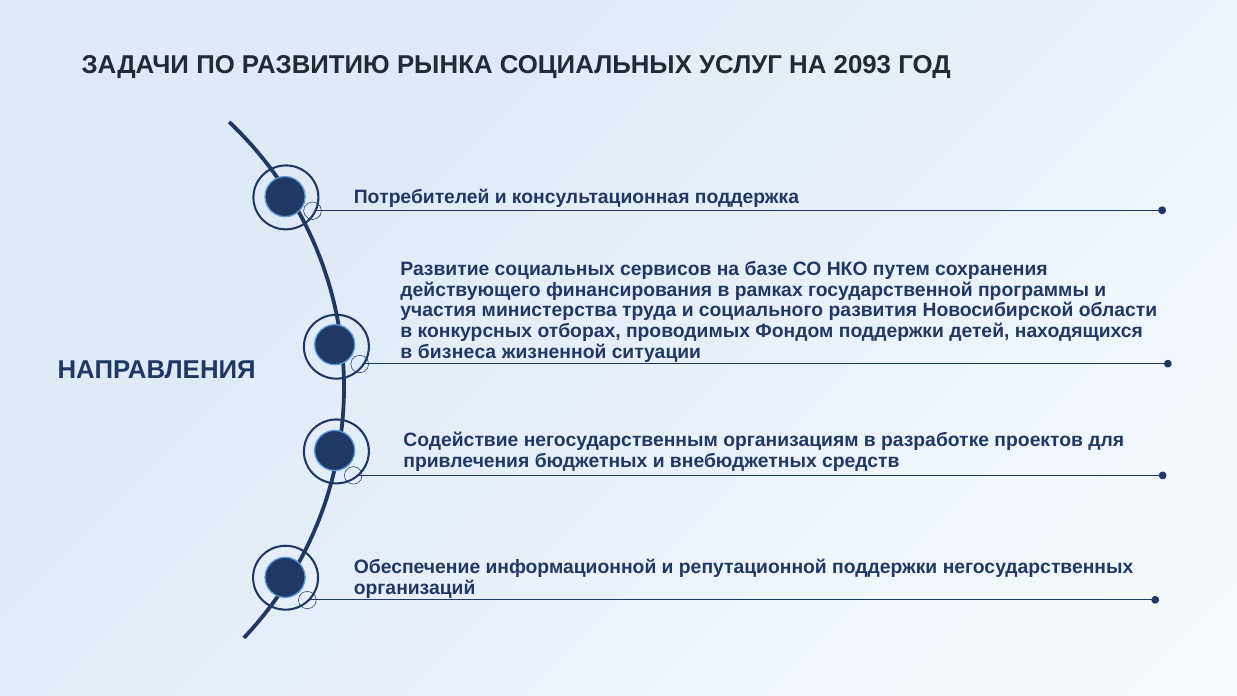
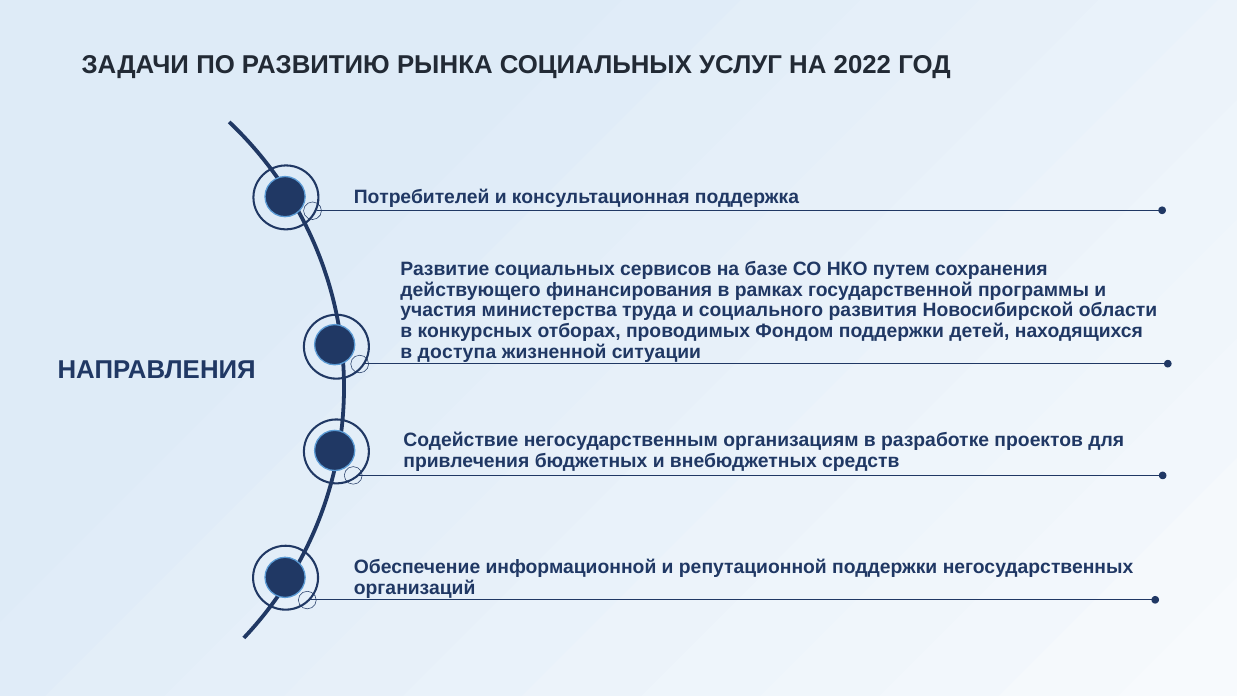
2093: 2093 -> 2022
бизнеса: бизнеса -> доступа
